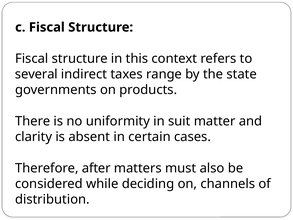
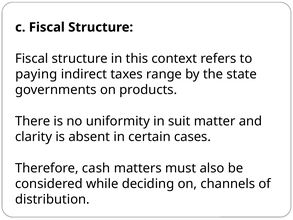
several: several -> paying
after: after -> cash
